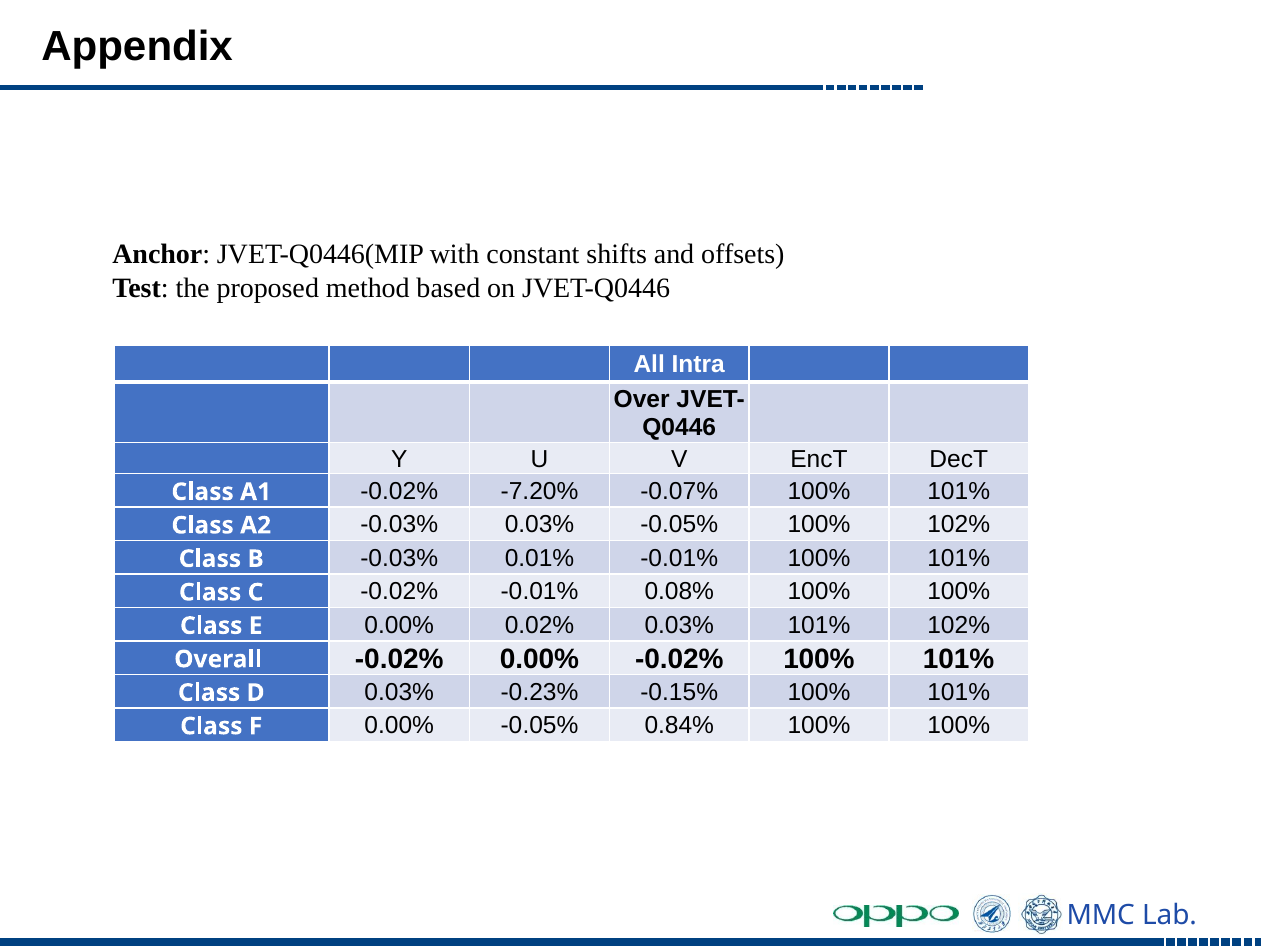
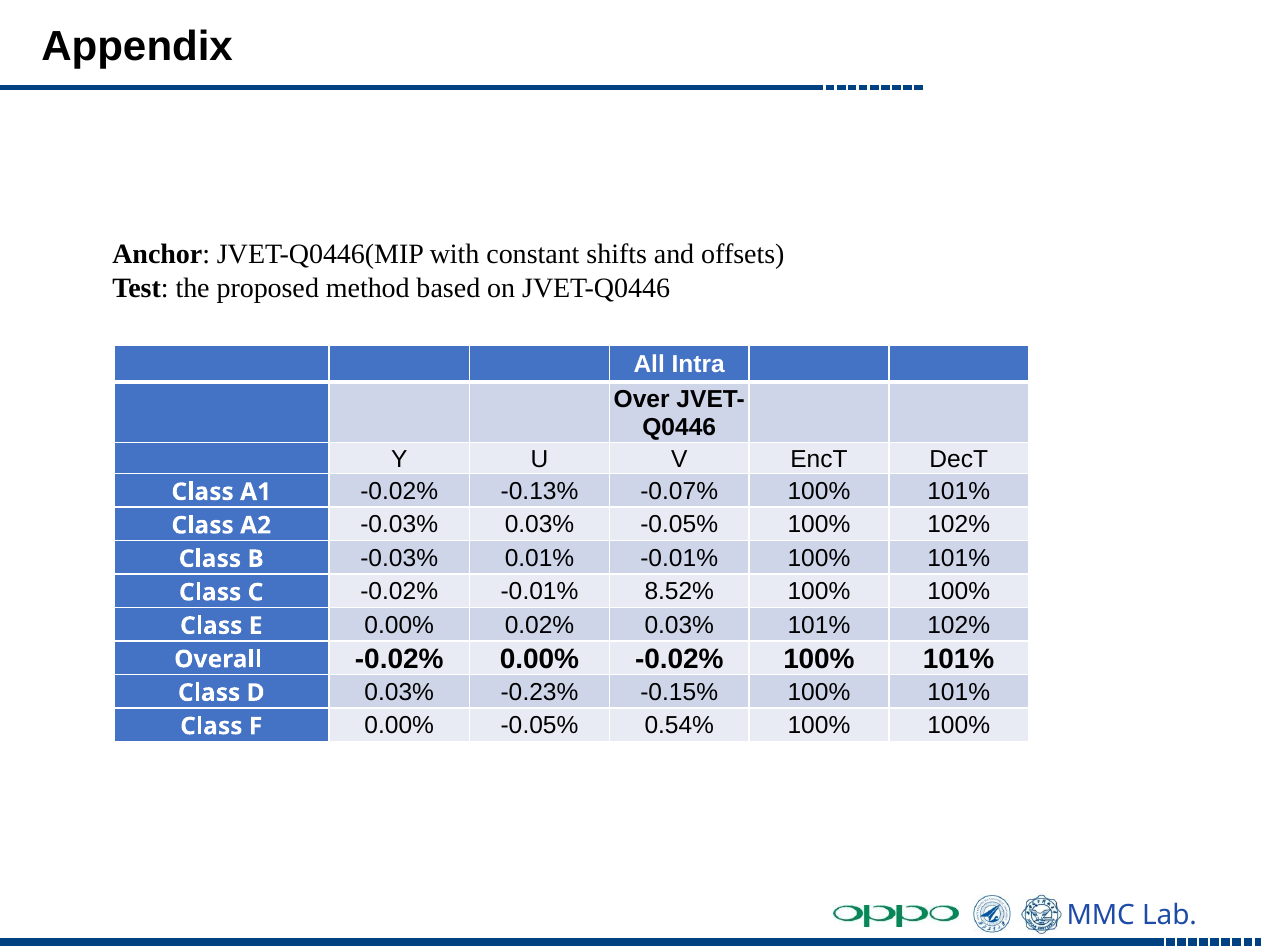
-7.20%: -7.20% -> -0.13%
0.08%: 0.08% -> 8.52%
0.84%: 0.84% -> 0.54%
